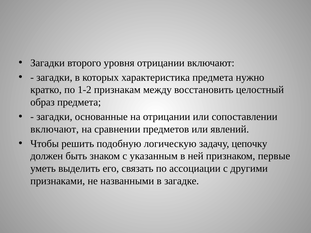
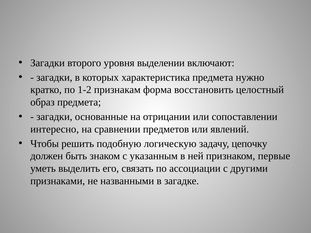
уровня отрицании: отрицании -> выделении
между: между -> форма
включают at (55, 129): включают -> интересно
